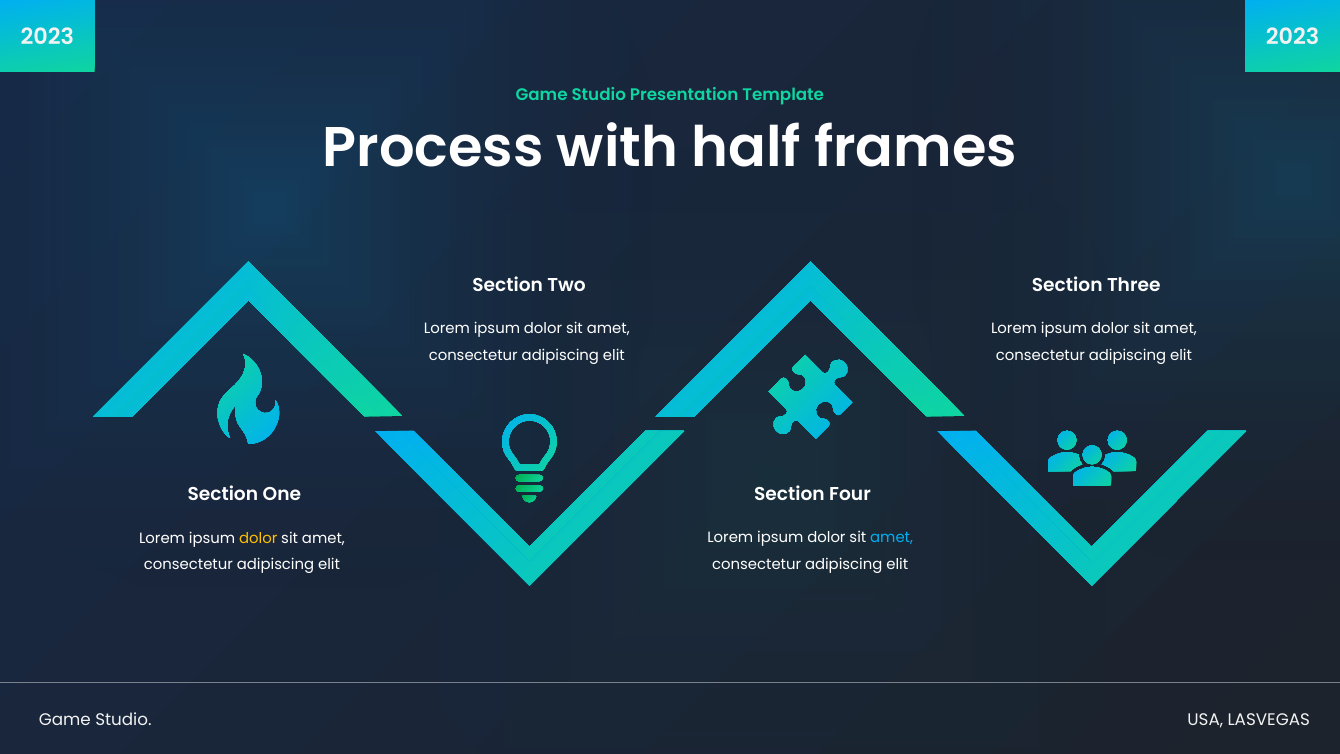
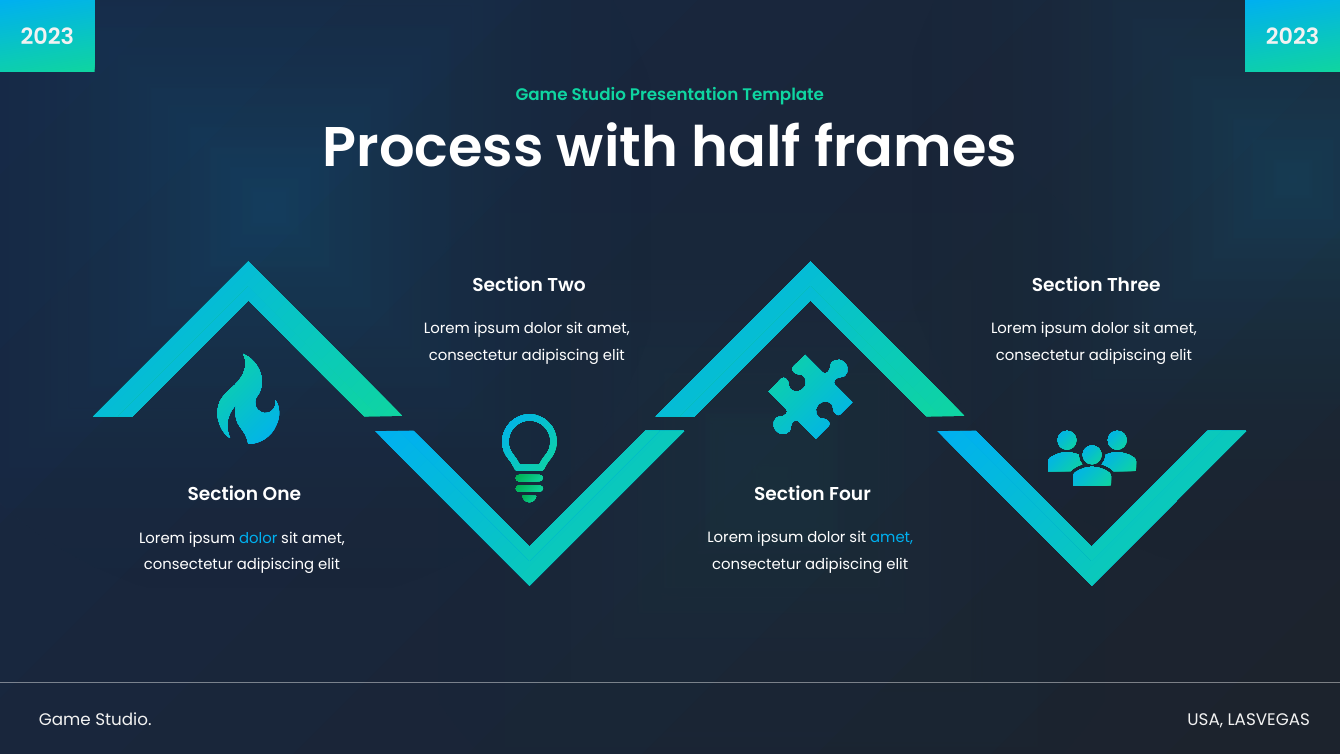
dolor at (258, 538) colour: yellow -> light blue
